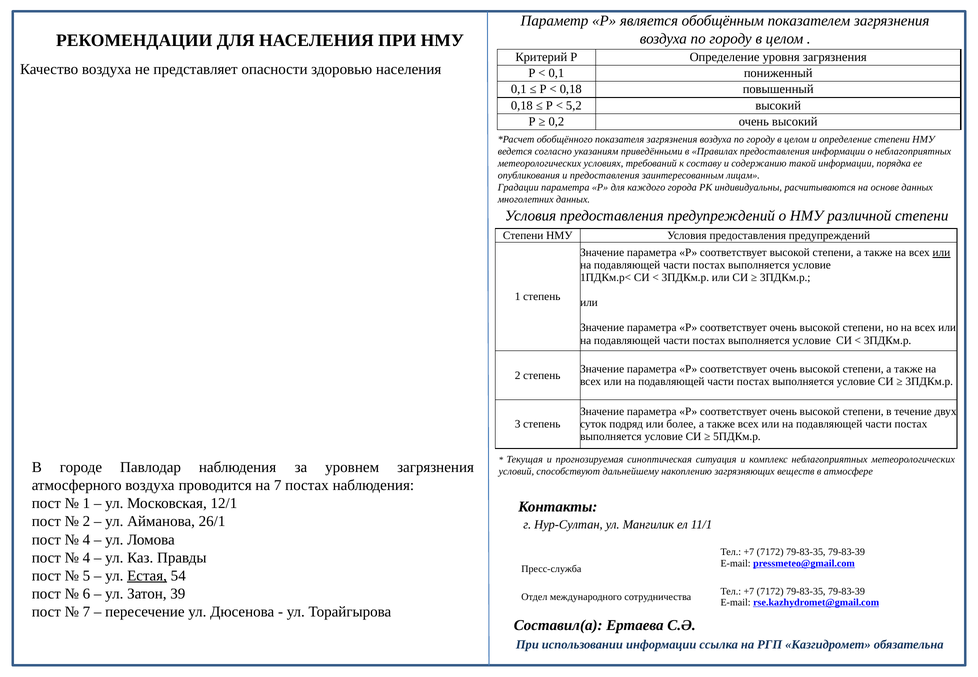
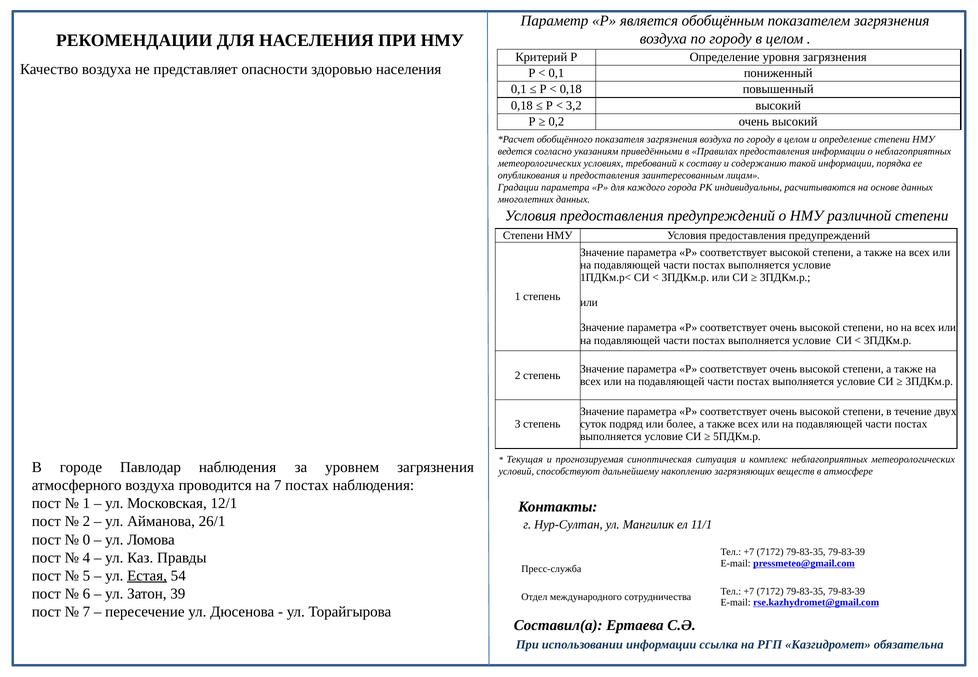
5,2: 5,2 -> 3,2
или at (941, 253) underline: present -> none
4 at (86, 540): 4 -> 0
